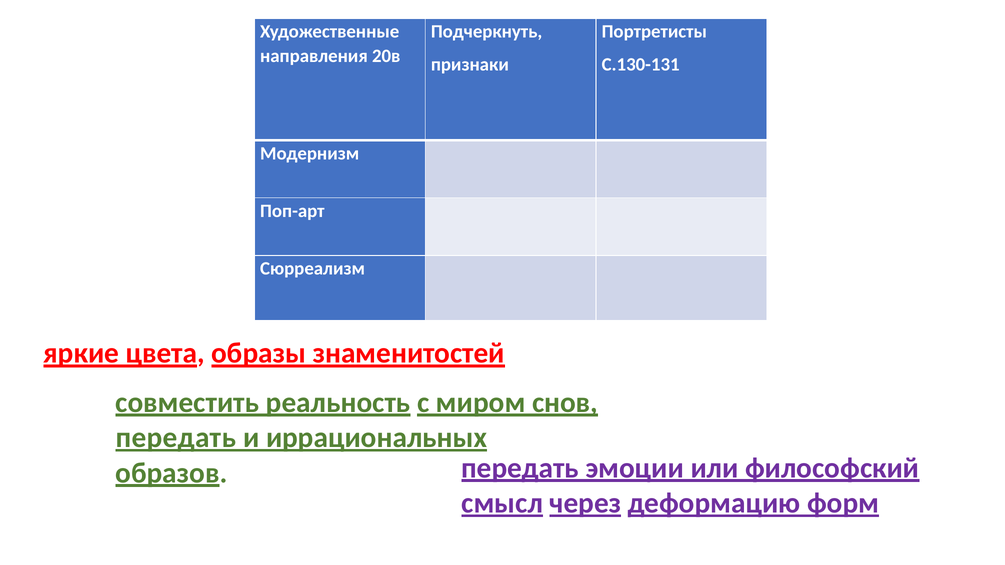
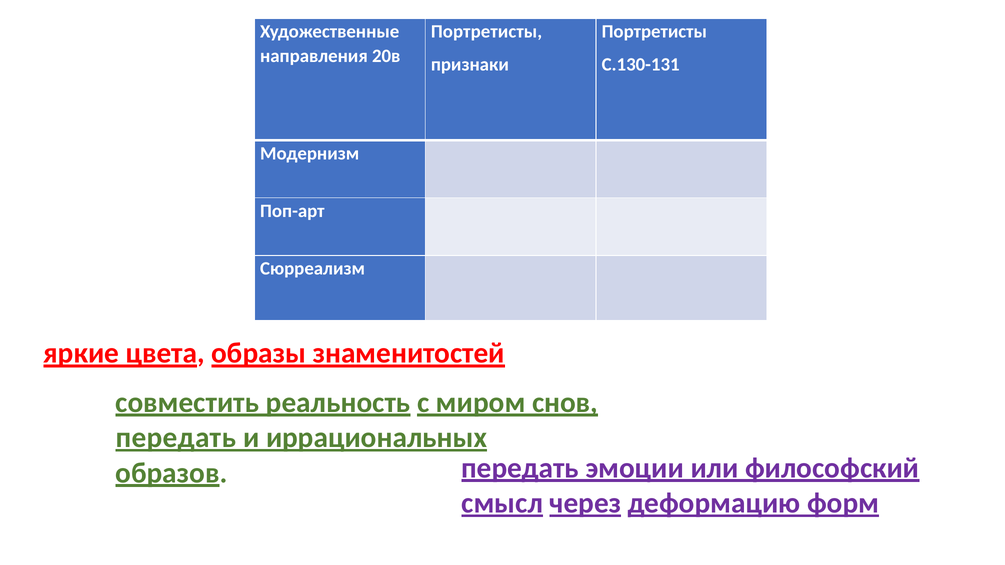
Подчеркнуть at (487, 32): Подчеркнуть -> Портретисты
